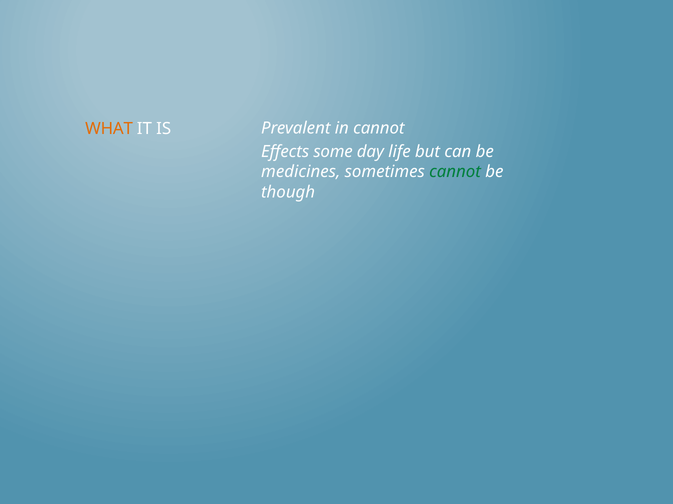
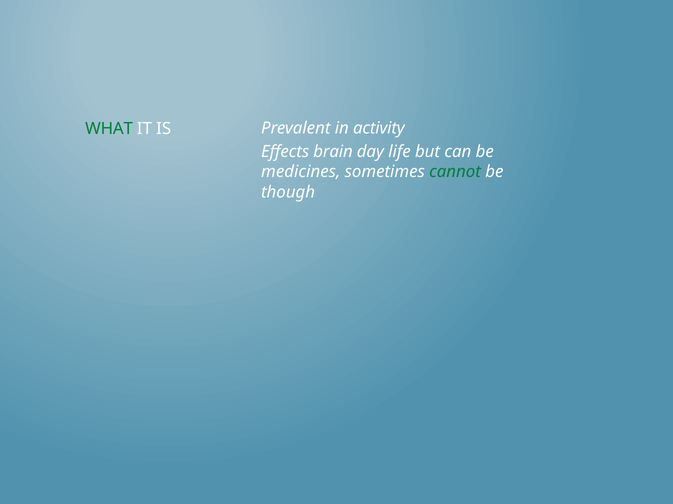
in cannot: cannot -> activity
WHAT colour: orange -> green
some: some -> brain
